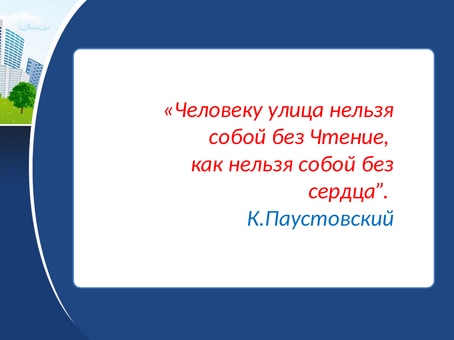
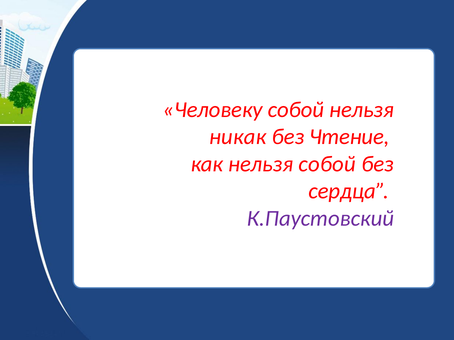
Человеку улица: улица -> собой
собой at (238, 137): собой -> никак
К.Паустовский colour: blue -> purple
